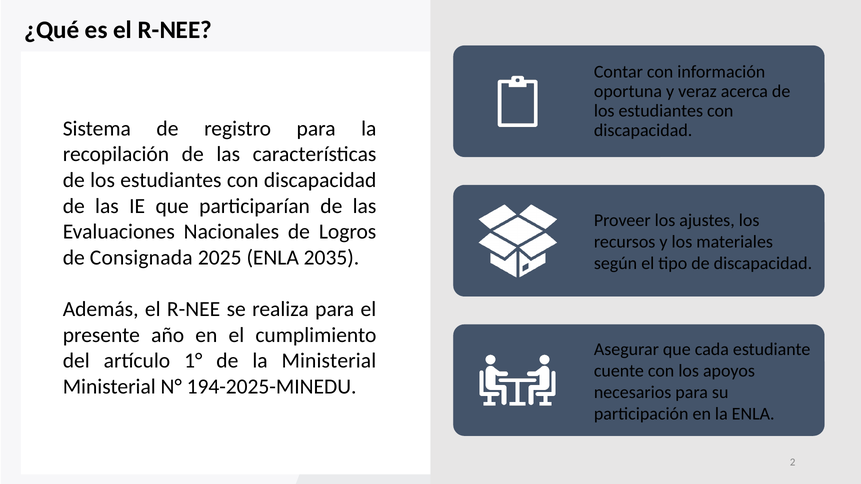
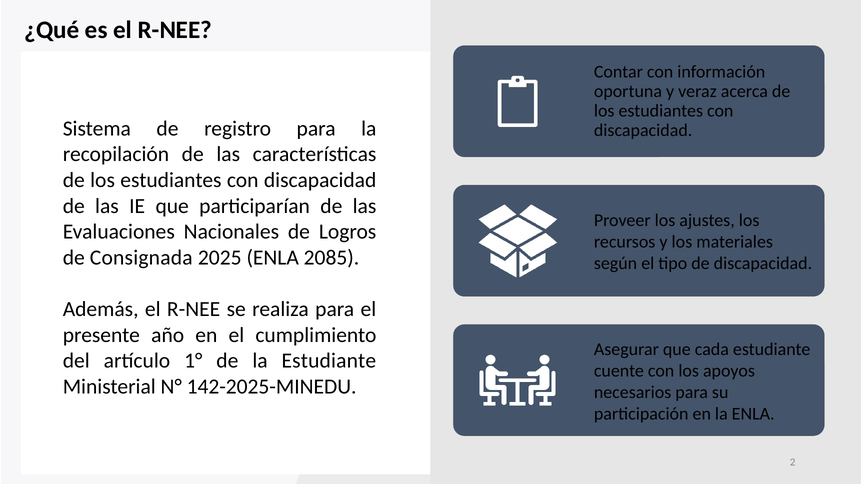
2035: 2035 -> 2085
la Ministerial: Ministerial -> Estudiante
194-2025-MINEDU: 194-2025-MINEDU -> 142-2025-MINEDU
